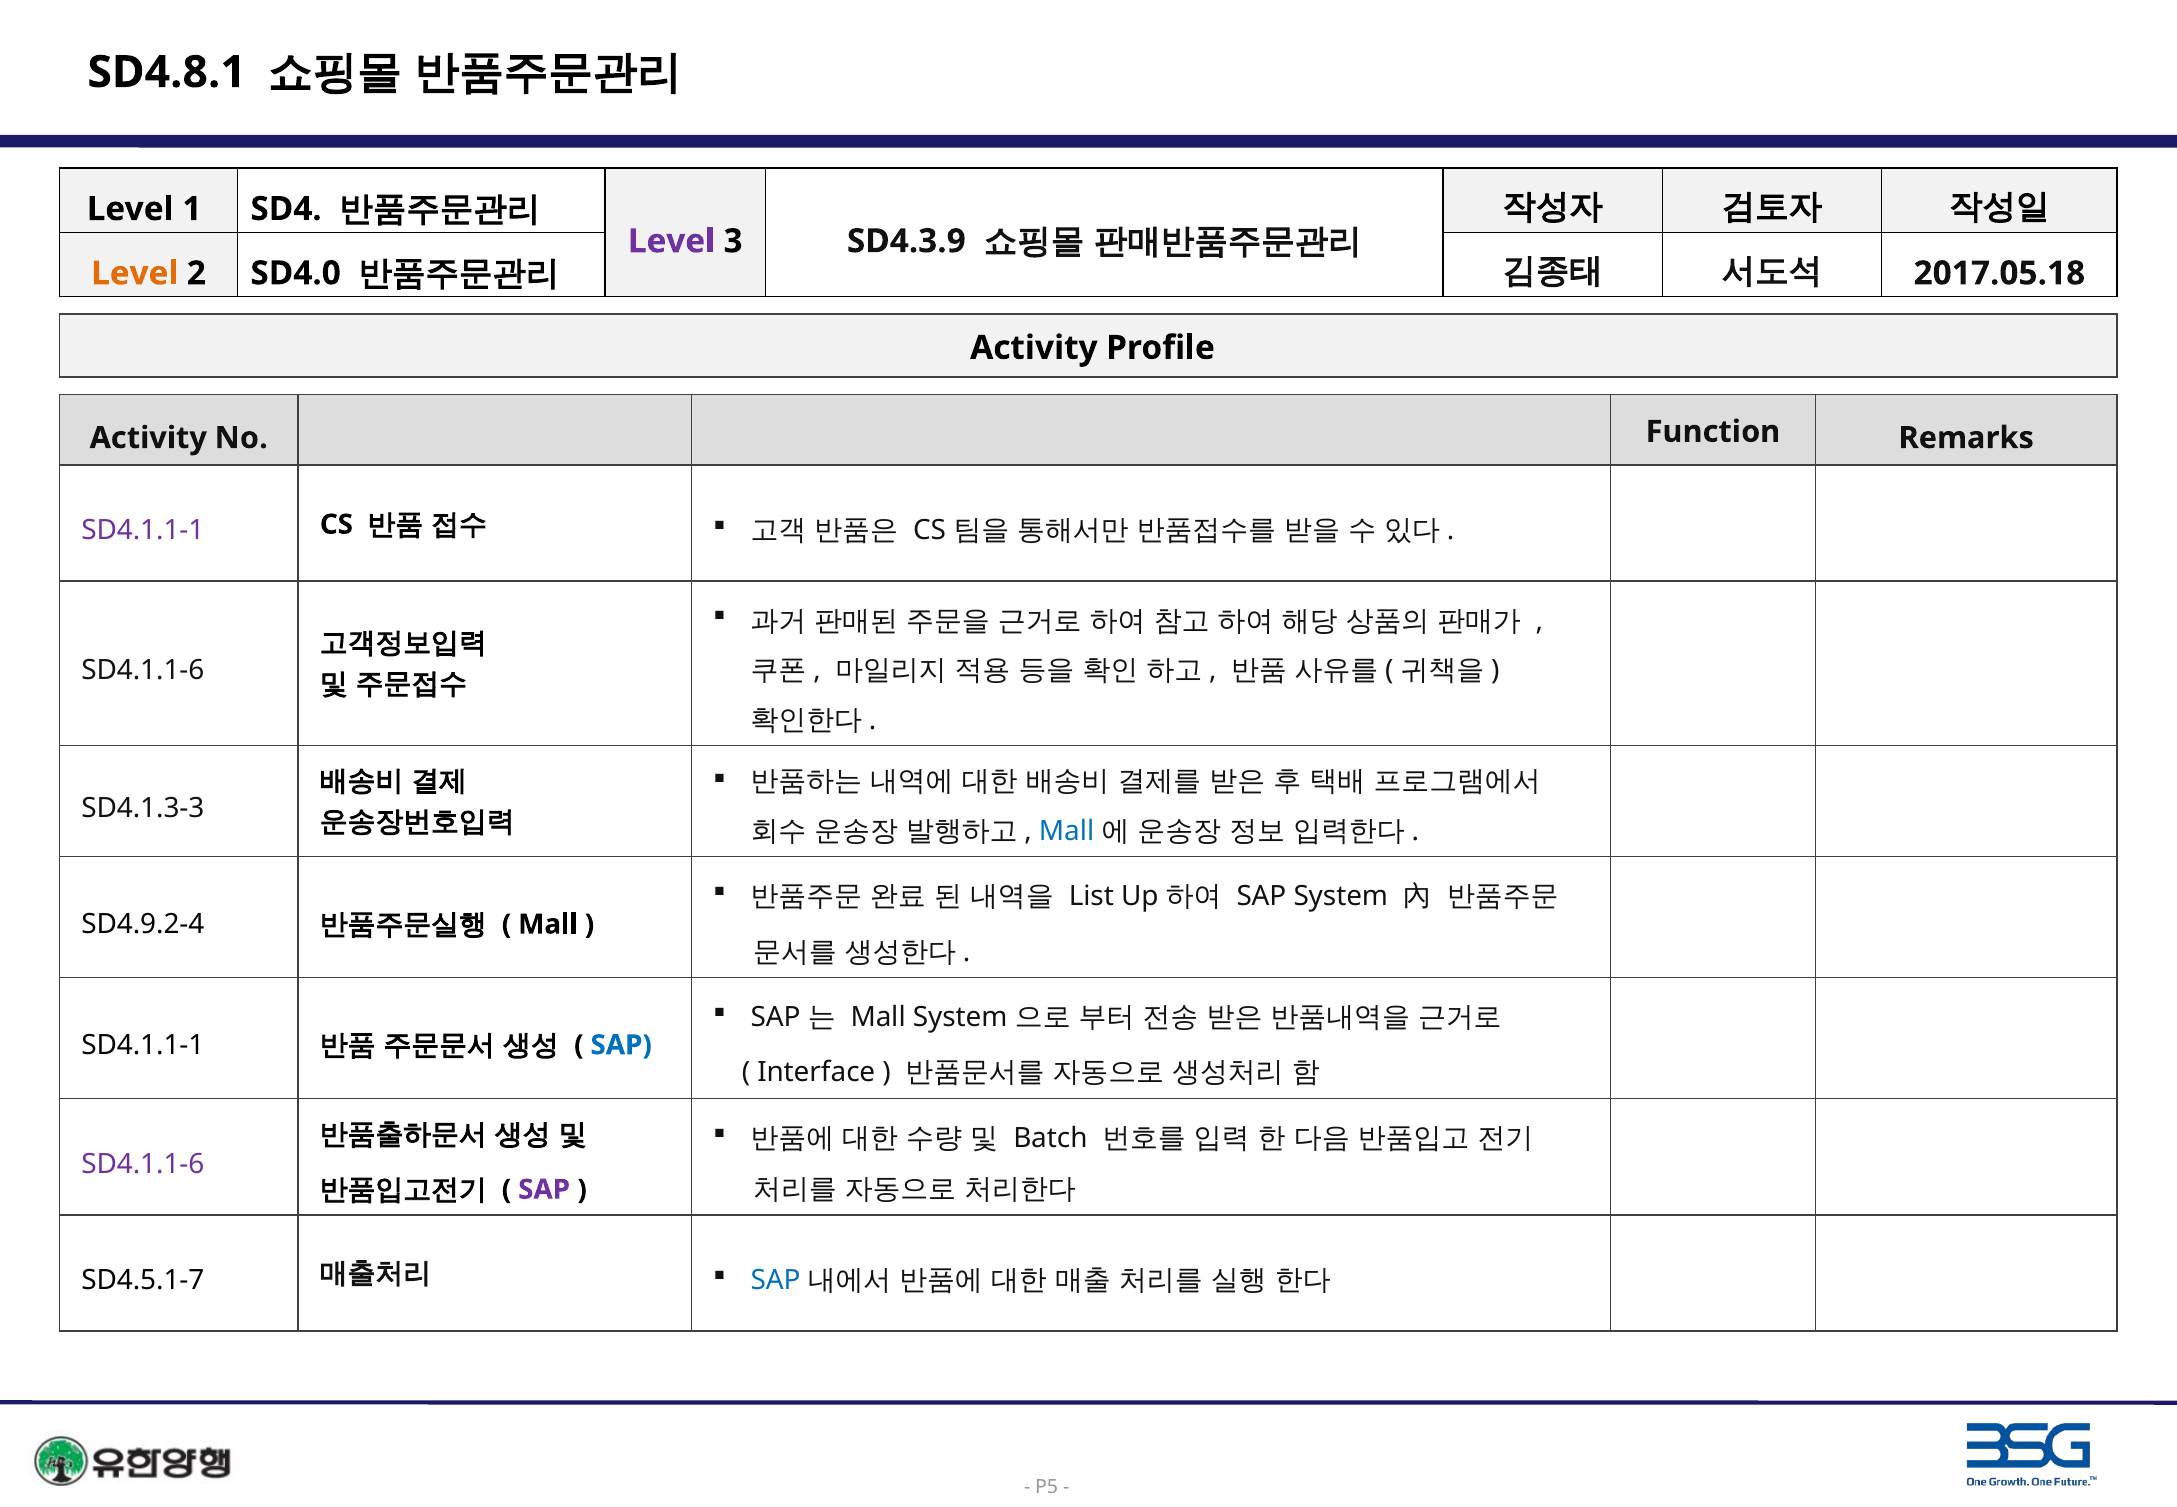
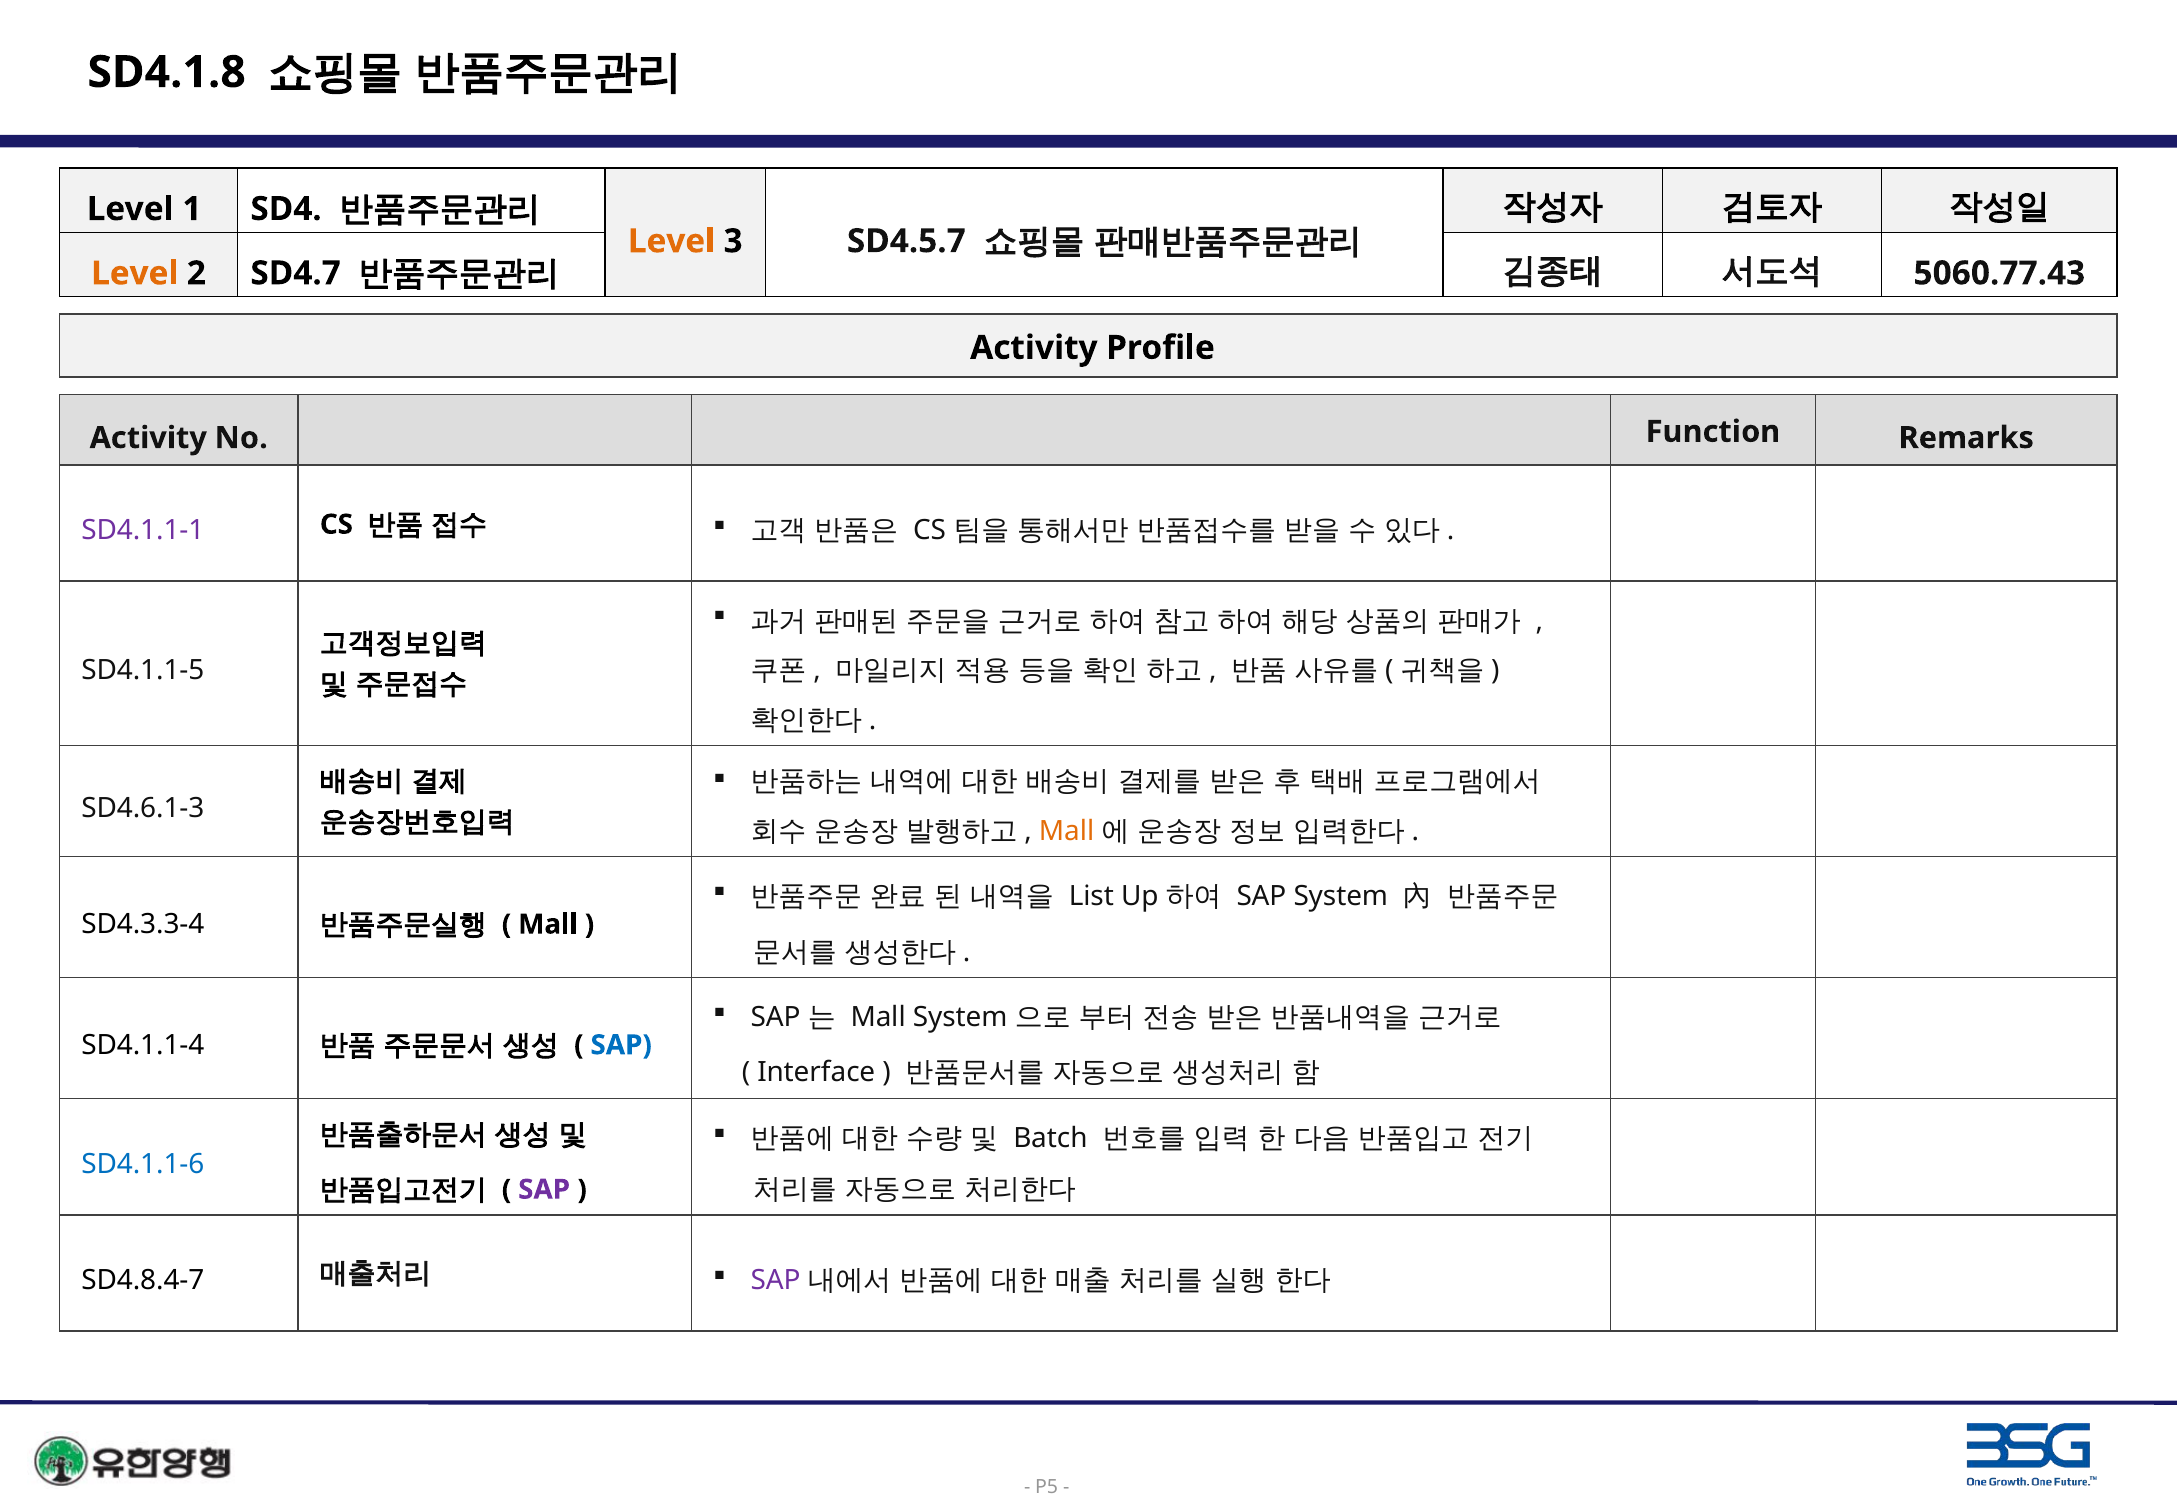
SD4.8.1: SD4.8.1 -> SD4.1.8
Level at (671, 241) colour: purple -> orange
SD4.3.9: SD4.3.9 -> SD4.5.7
SD4.0: SD4.0 -> SD4.7
2017.05.18: 2017.05.18 -> 5060.77.43
SD4.1.1-6 at (143, 671): SD4.1.1-6 -> SD4.1.1-5
SD4.1.3-3: SD4.1.3-3 -> SD4.6.1-3
Mall at (1067, 831) colour: blue -> orange
SD4.9.2-4: SD4.9.2-4 -> SD4.3.3-4
SD4.1.1-1 at (143, 1045): SD4.1.1-1 -> SD4.1.1-4
SD4.1.1-6 at (143, 1164) colour: purple -> blue
SD4.5.1-7: SD4.5.1-7 -> SD4.8.4-7
SAP at (776, 1281) colour: blue -> purple
